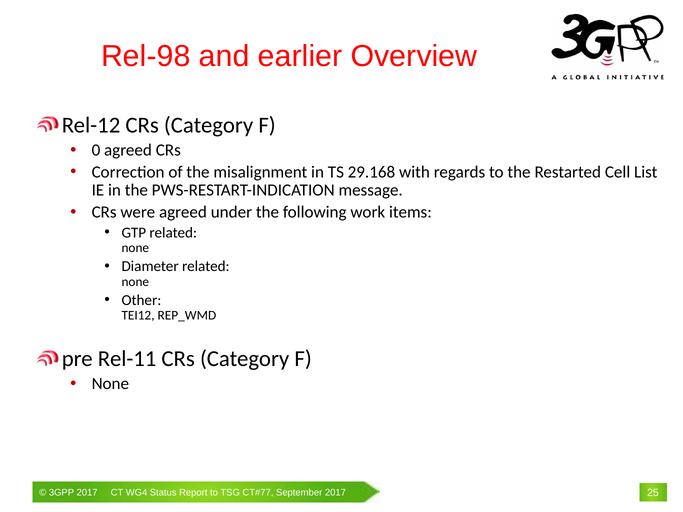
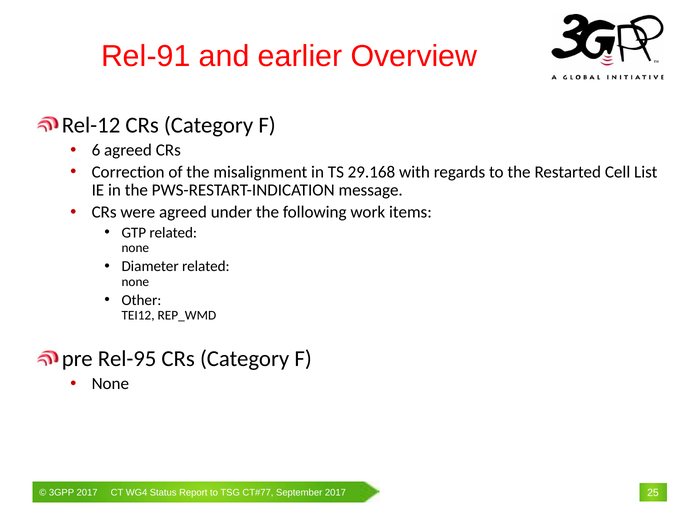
Rel-98: Rel-98 -> Rel-91
0: 0 -> 6
Rel-11: Rel-11 -> Rel-95
